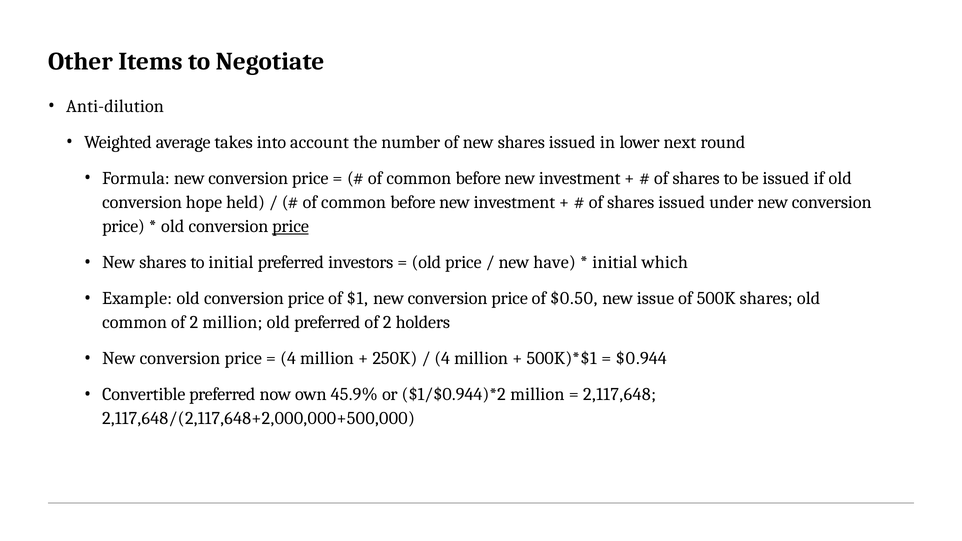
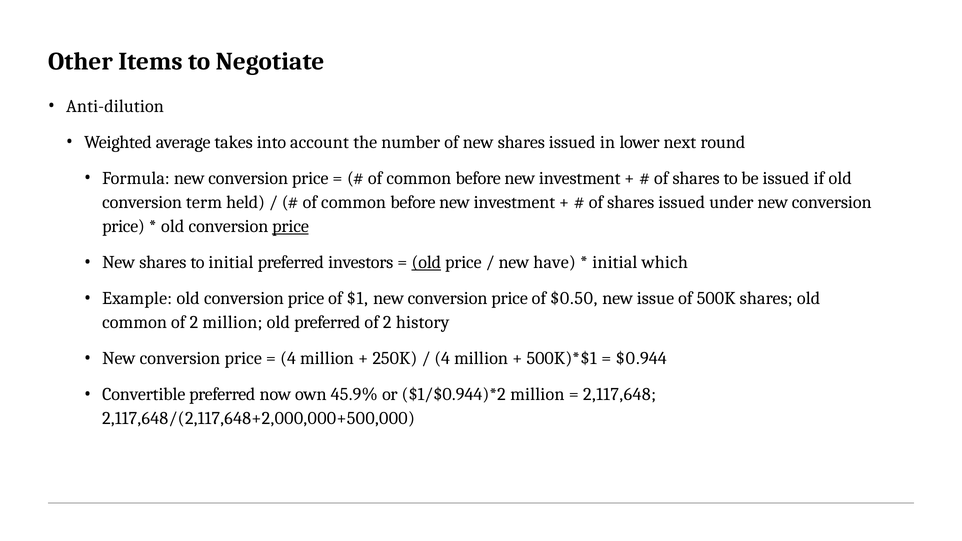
hope: hope -> term
old at (426, 262) underline: none -> present
holders: holders -> history
